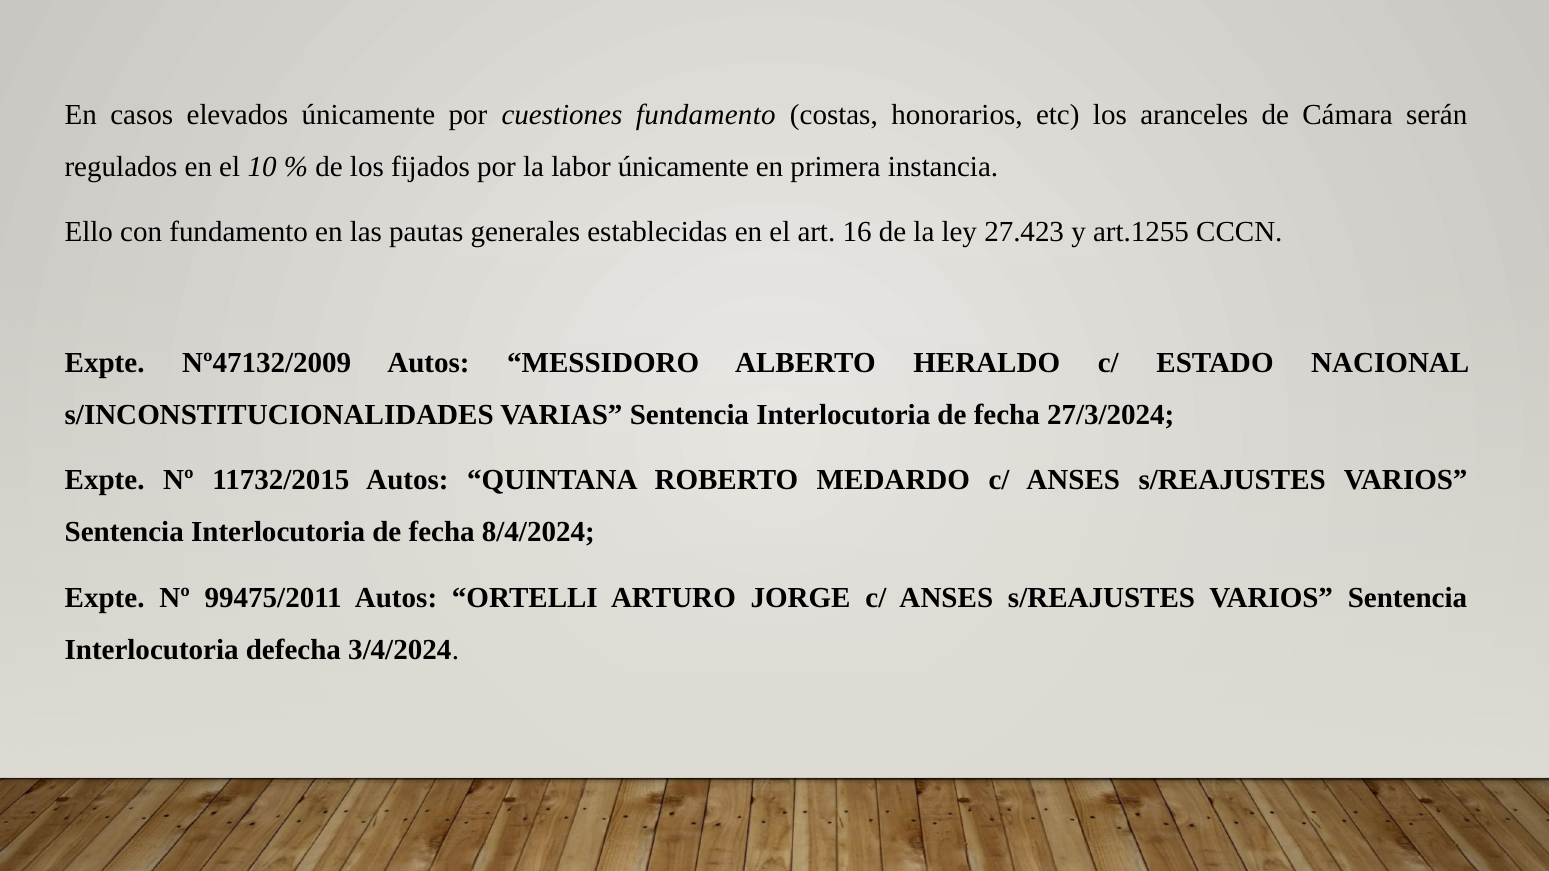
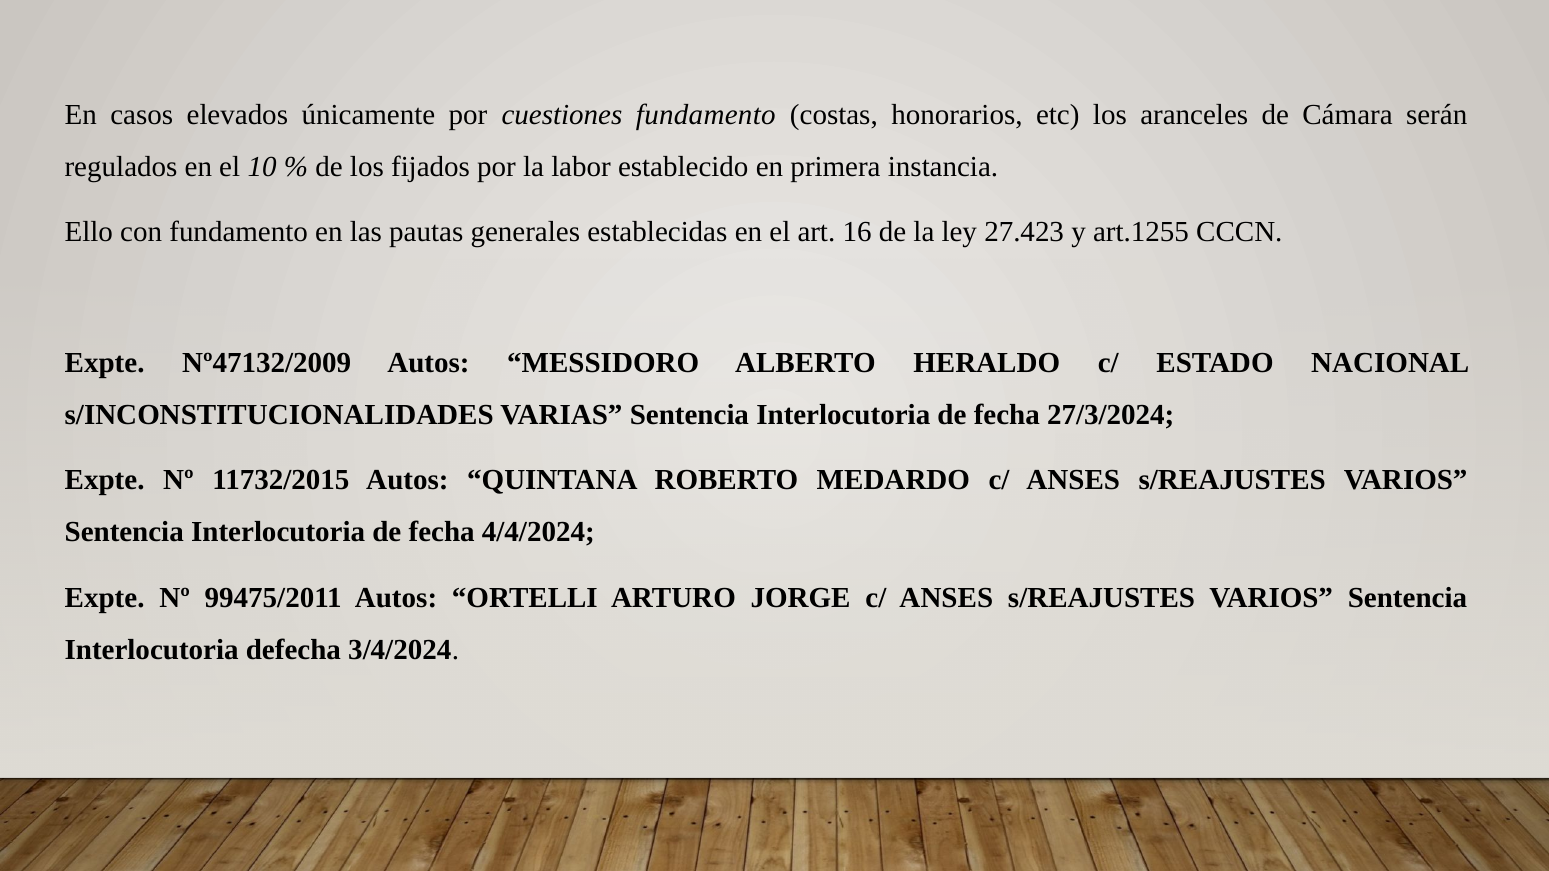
labor únicamente: únicamente -> establecido
8/4/2024: 8/4/2024 -> 4/4/2024
